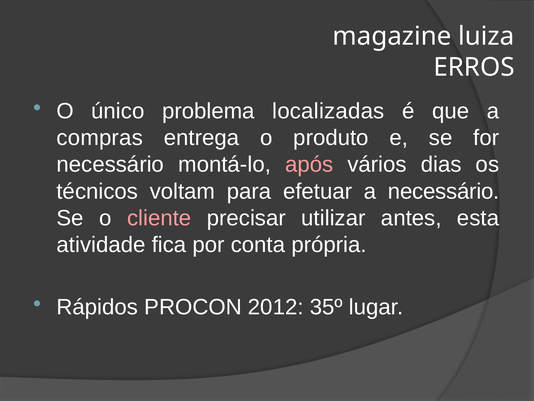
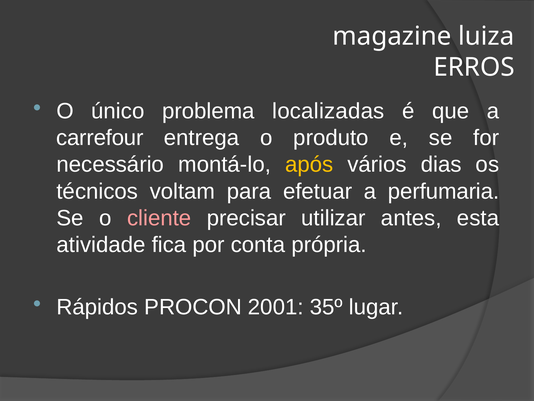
compras: compras -> carrefour
após colour: pink -> yellow
a necessário: necessário -> perfumaria
2012: 2012 -> 2001
